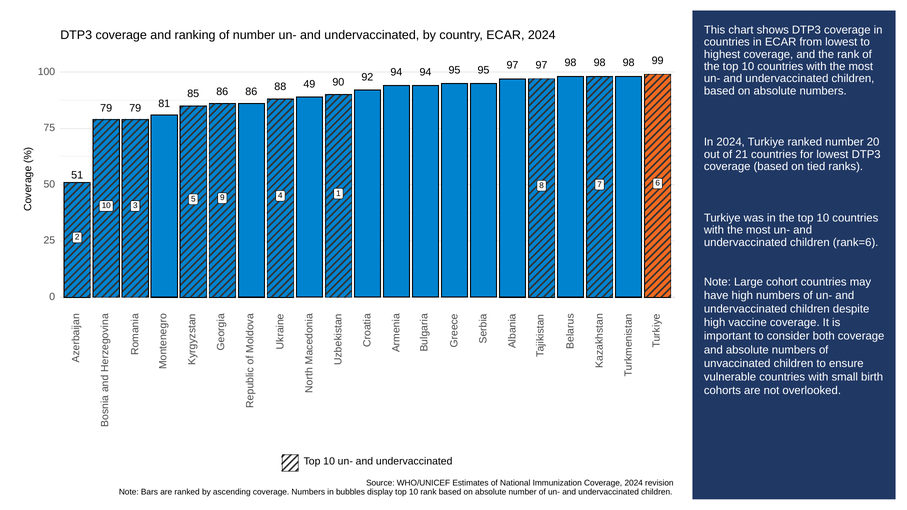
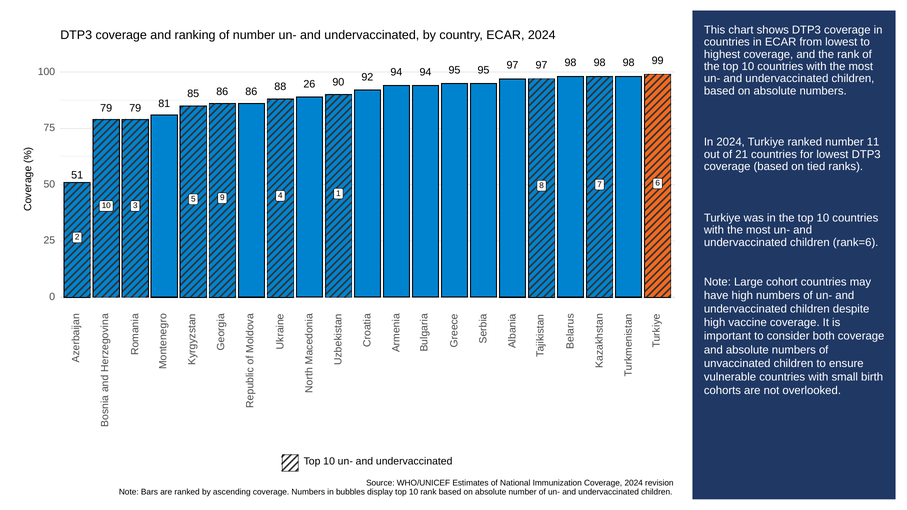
49: 49 -> 26
20: 20 -> 11
